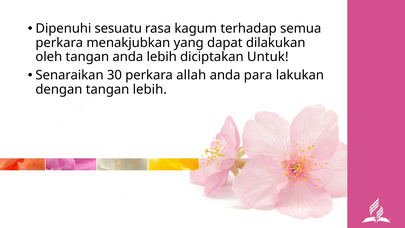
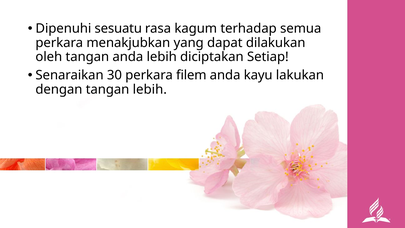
Untuk: Untuk -> Setiap
allah: allah -> filem
para: para -> kayu
